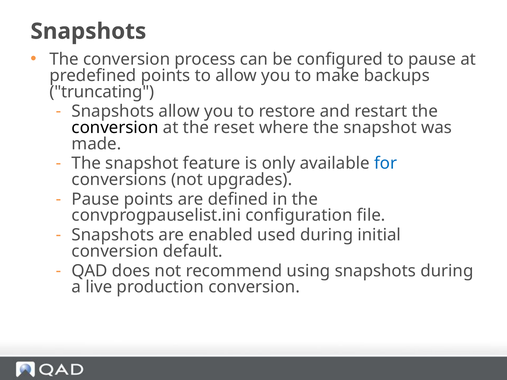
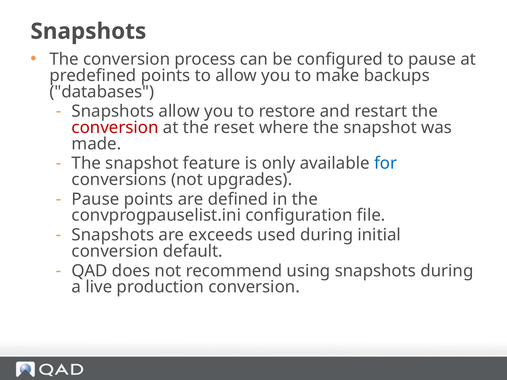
truncating: truncating -> databases
conversion at (115, 128) colour: black -> red
enabled: enabled -> exceeds
